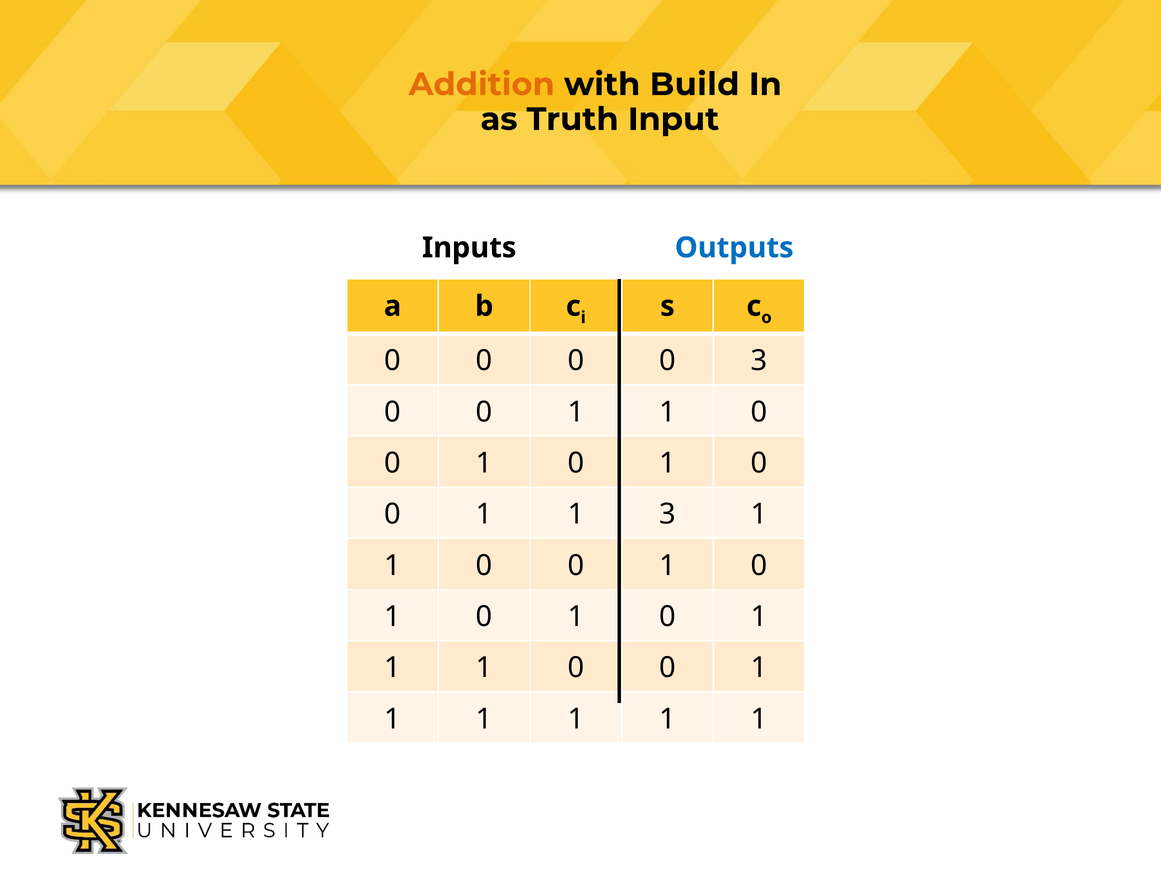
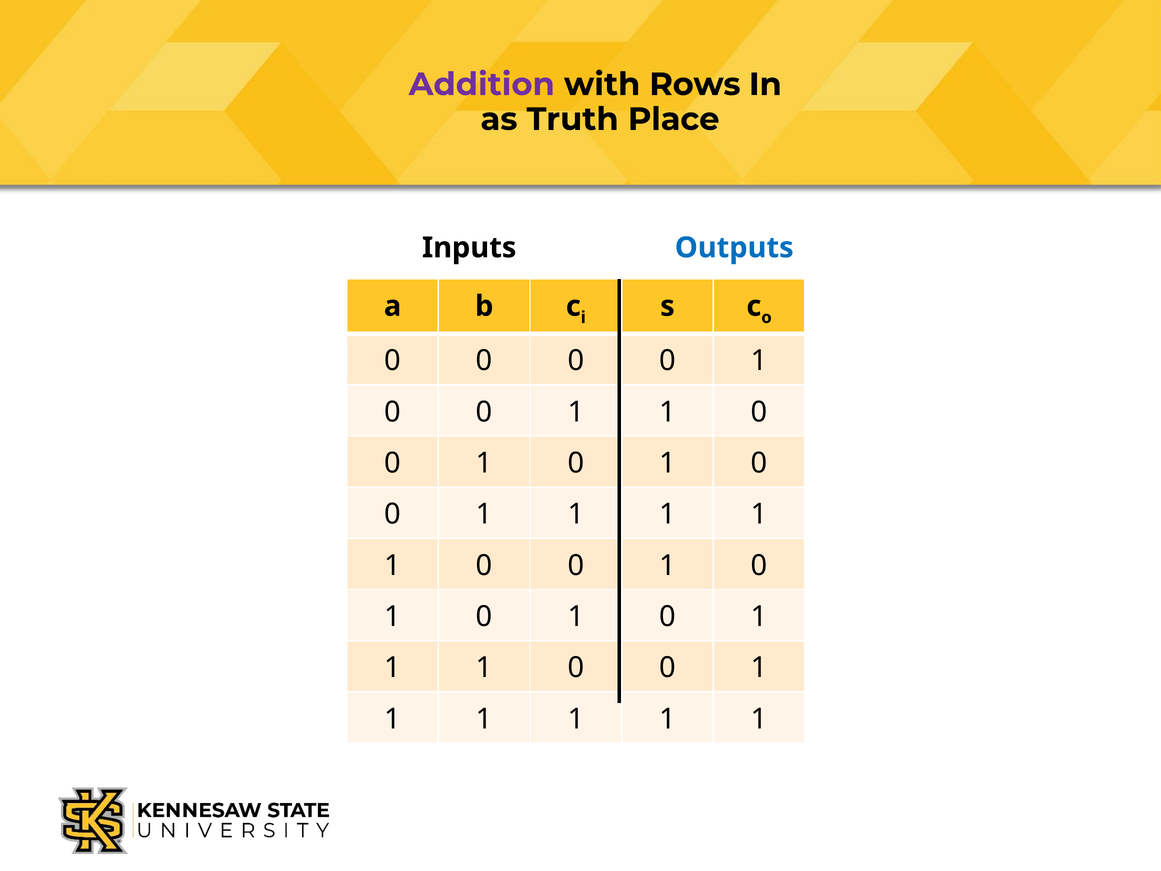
Addition colour: orange -> purple
Build: Build -> Rows
Input: Input -> Place
0 0 0 3: 3 -> 1
3 at (668, 514): 3 -> 1
